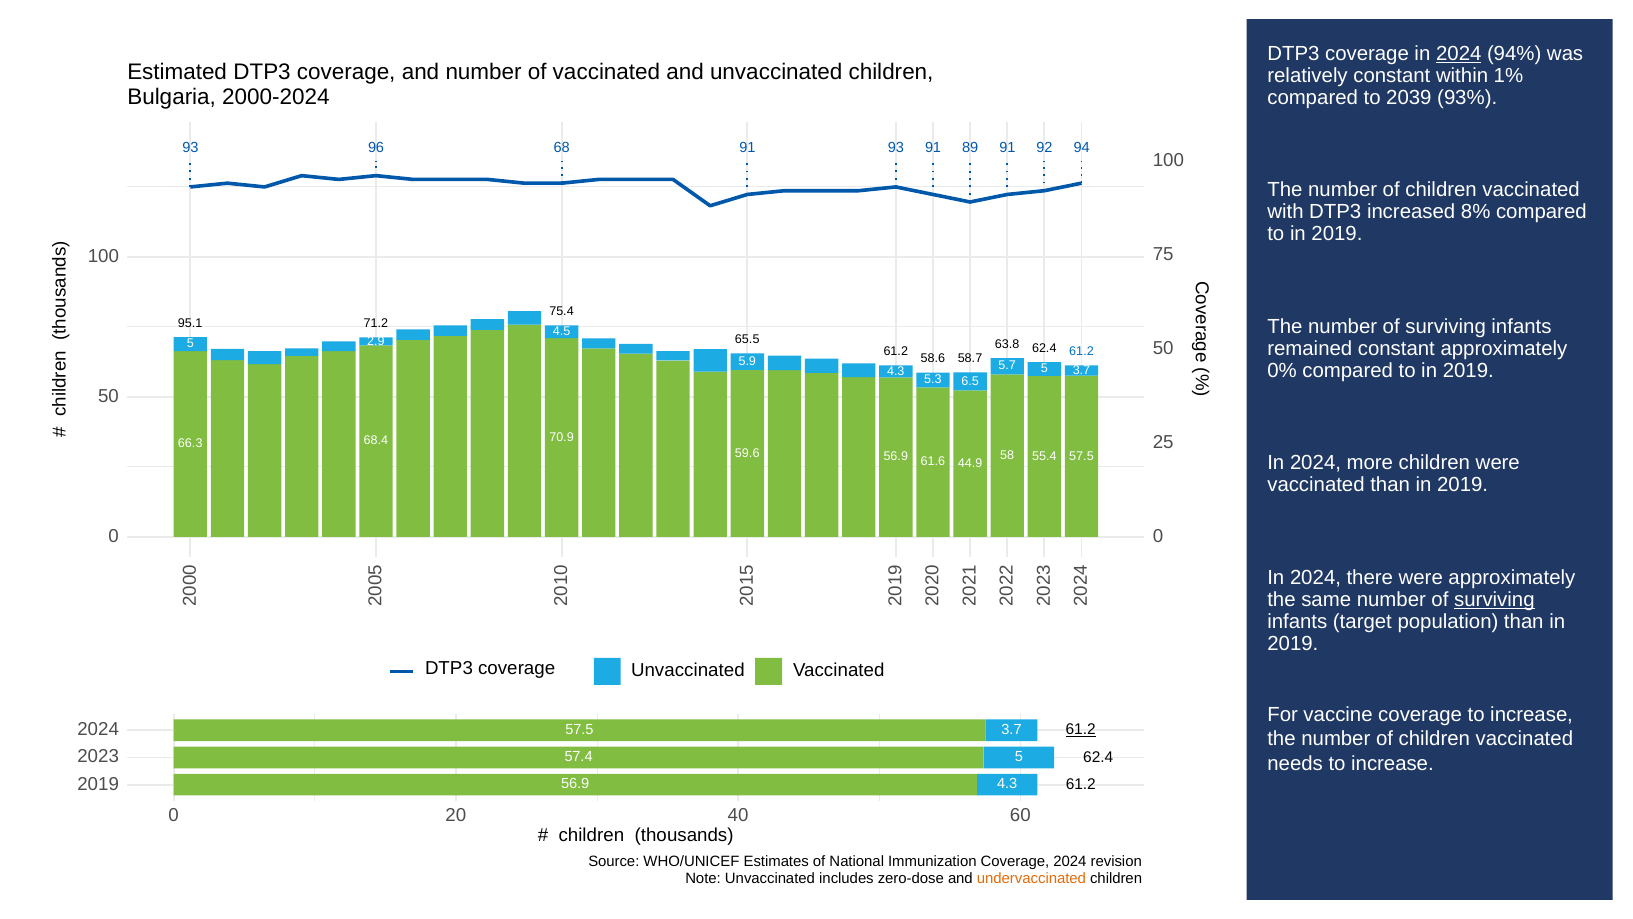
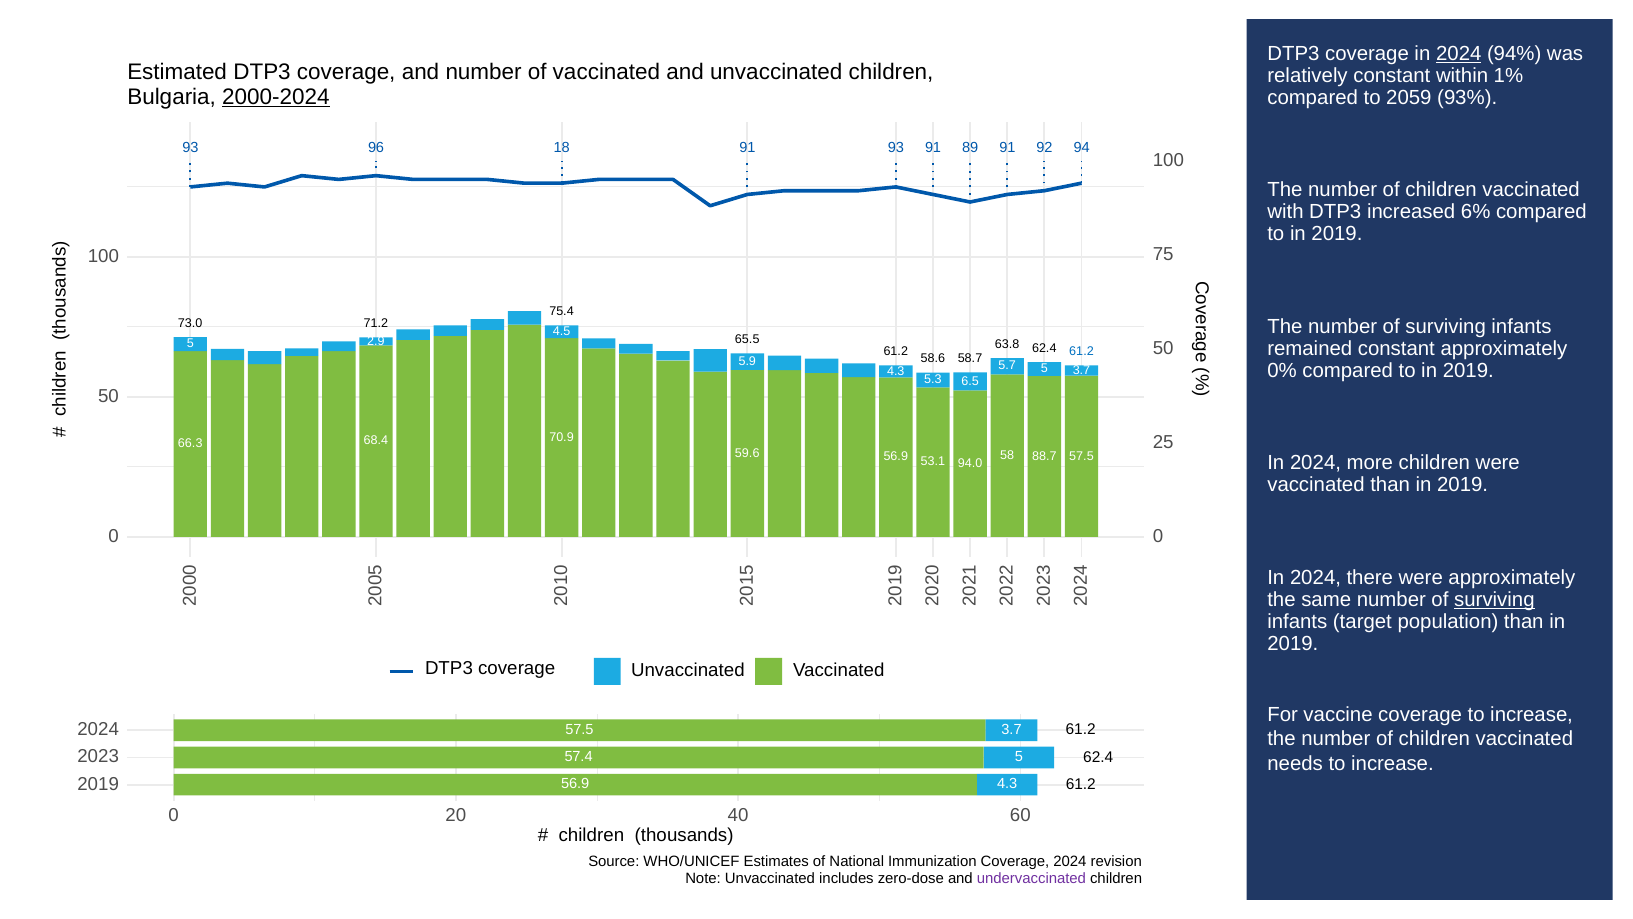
2000-2024 underline: none -> present
2039: 2039 -> 2059
68: 68 -> 18
8%: 8% -> 6%
95.1: 95.1 -> 73.0
55.4: 55.4 -> 88.7
61.6: 61.6 -> 53.1
44.9: 44.9 -> 94.0
61.2 at (1081, 729) underline: present -> none
undervaccinated colour: orange -> purple
